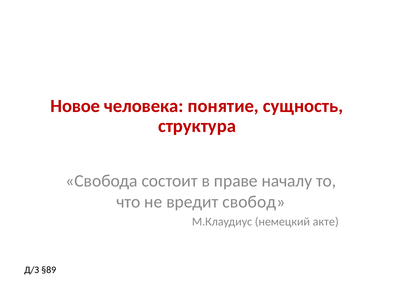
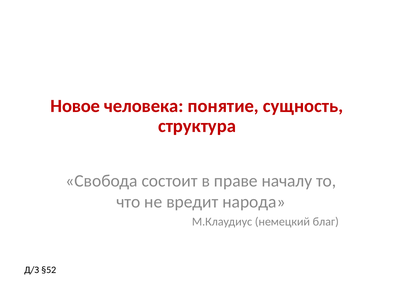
свобод: свобод -> народа
акте: акте -> благ
§89: §89 -> §52
